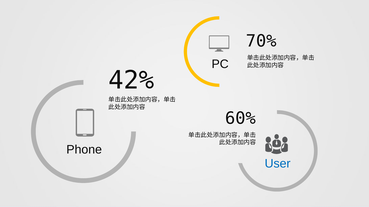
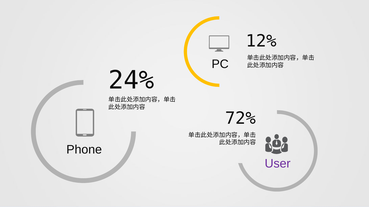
70%: 70% -> 12%
42%: 42% -> 24%
60%: 60% -> 72%
User colour: blue -> purple
